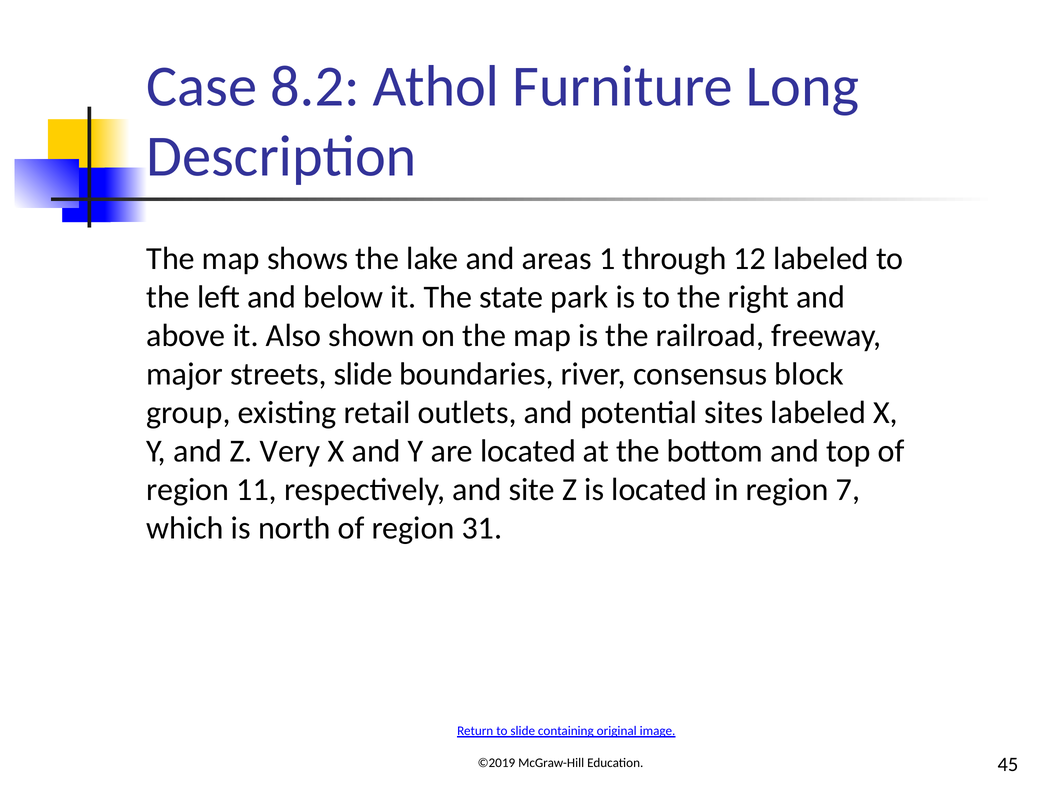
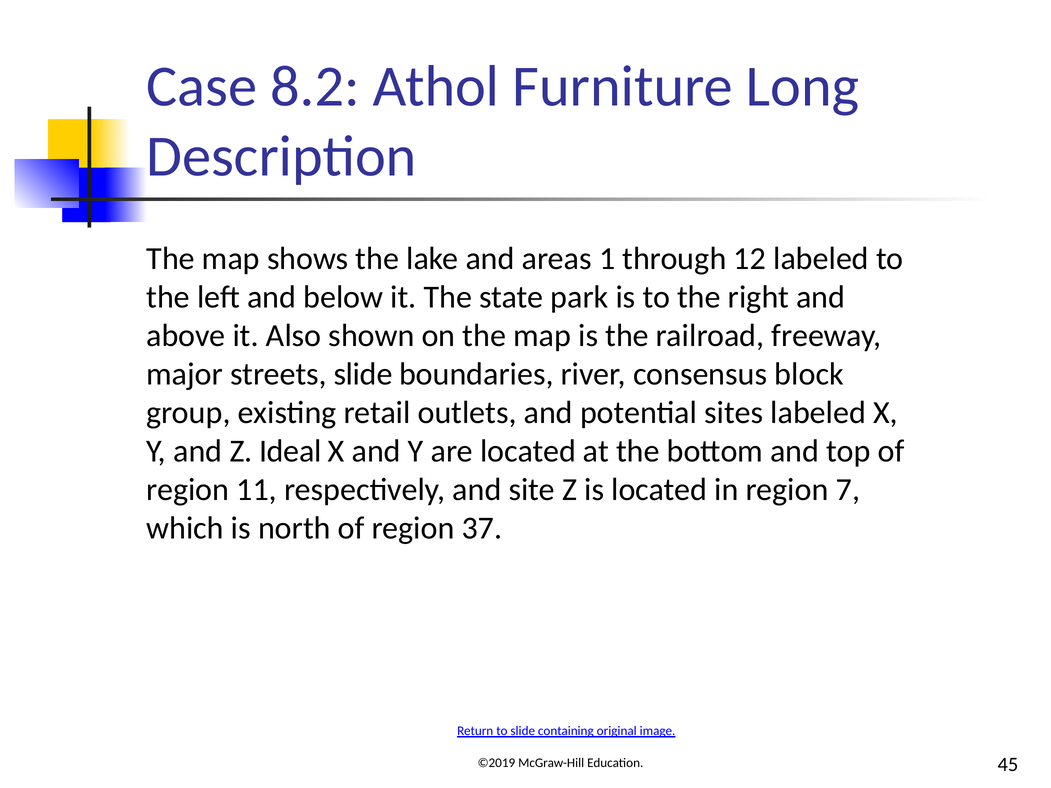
Very: Very -> Ideal
31: 31 -> 37
